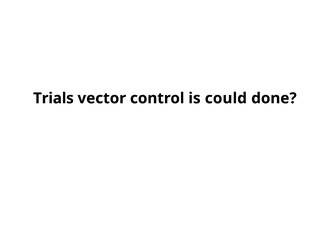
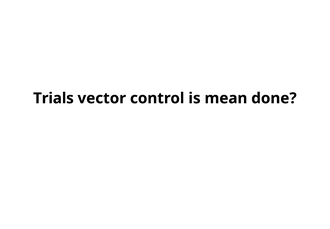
could: could -> mean
